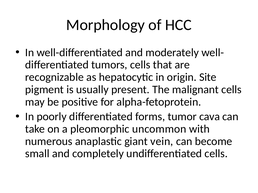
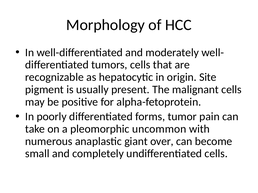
cava: cava -> pain
vein: vein -> over
